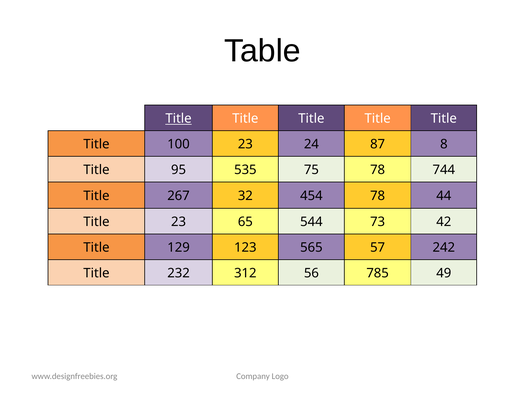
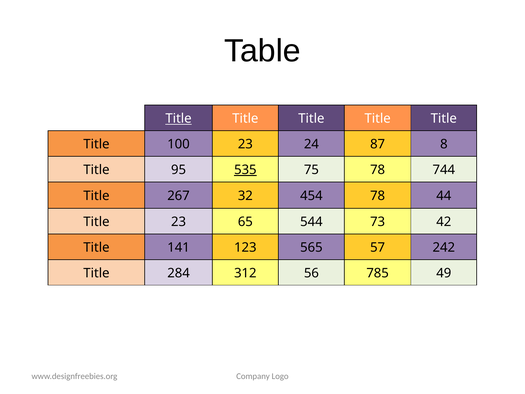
535 underline: none -> present
129: 129 -> 141
232: 232 -> 284
